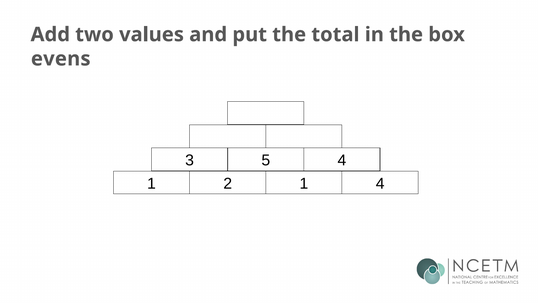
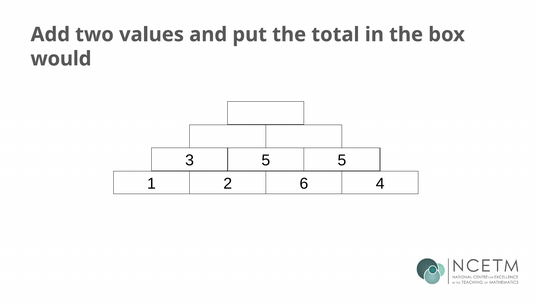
evens: evens -> would
5 4: 4 -> 5
2 1: 1 -> 6
